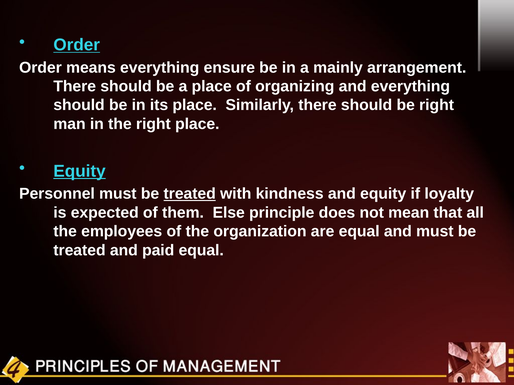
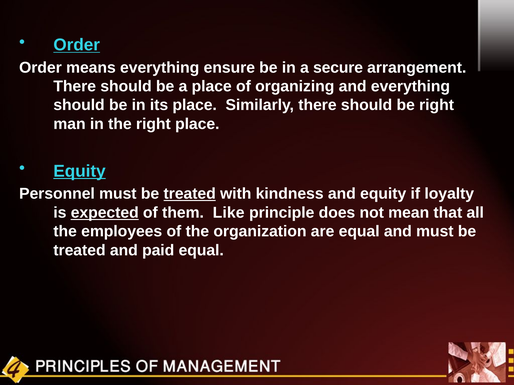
mainly: mainly -> secure
expected underline: none -> present
Else: Else -> Like
